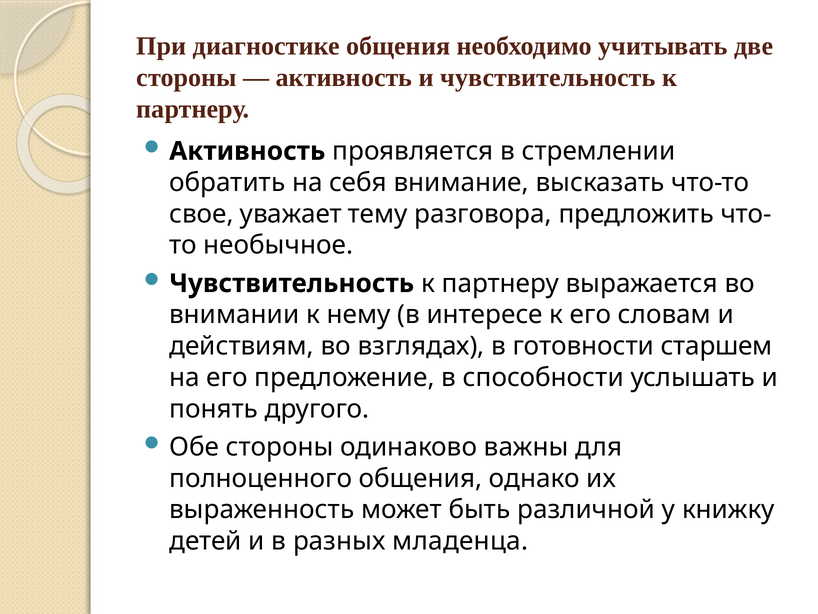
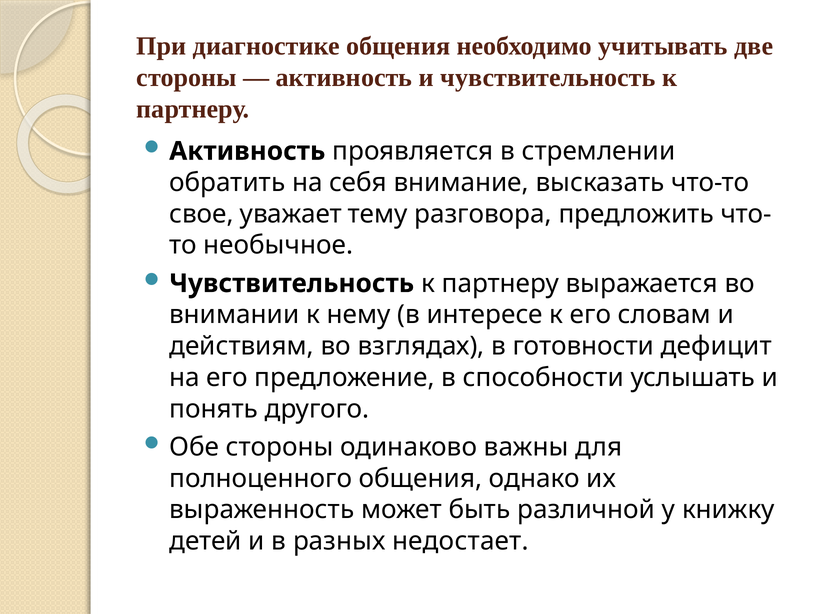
старшем: старшем -> дефицит
младенца: младенца -> недостает
